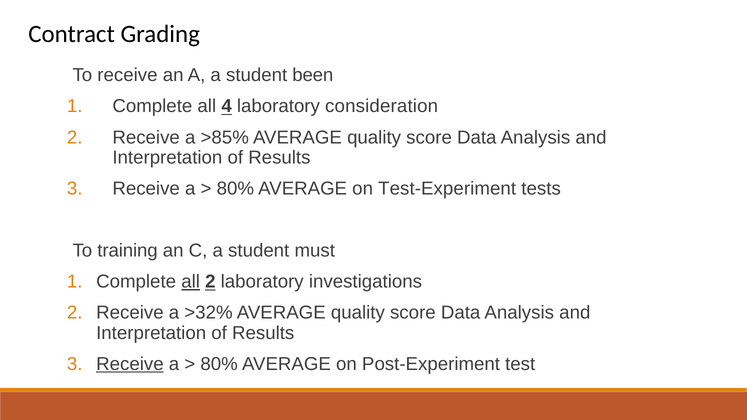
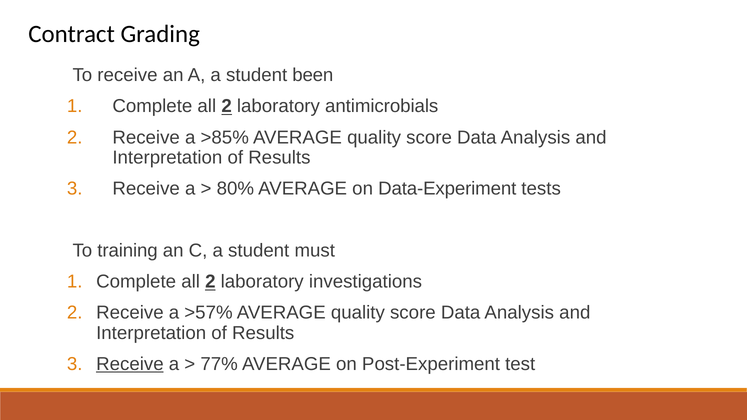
4 at (227, 106): 4 -> 2
consideration: consideration -> antimicrobials
Test-Experiment: Test-Experiment -> Data-Experiment
all at (191, 282) underline: present -> none
>32%: >32% -> >57%
80% at (219, 364): 80% -> 77%
